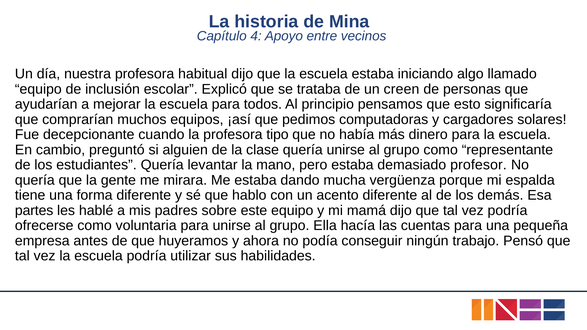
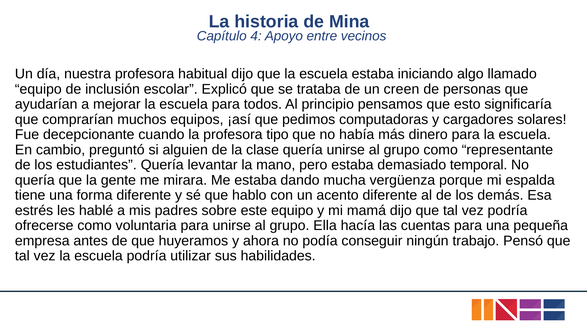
profesor: profesor -> temporal
partes: partes -> estrés
